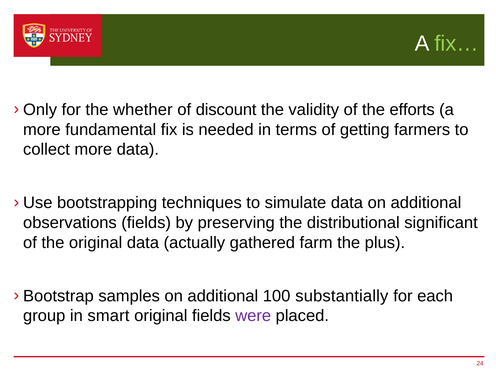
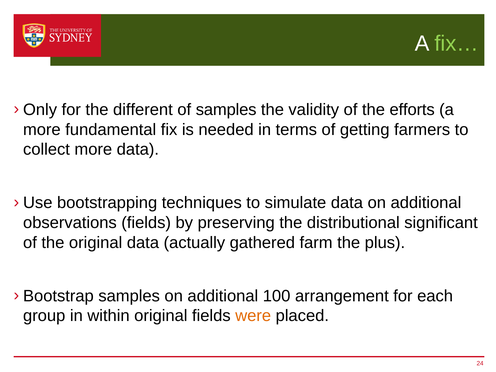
whether: whether -> different
of discount: discount -> samples
substantially: substantially -> arrangement
smart: smart -> within
were colour: purple -> orange
